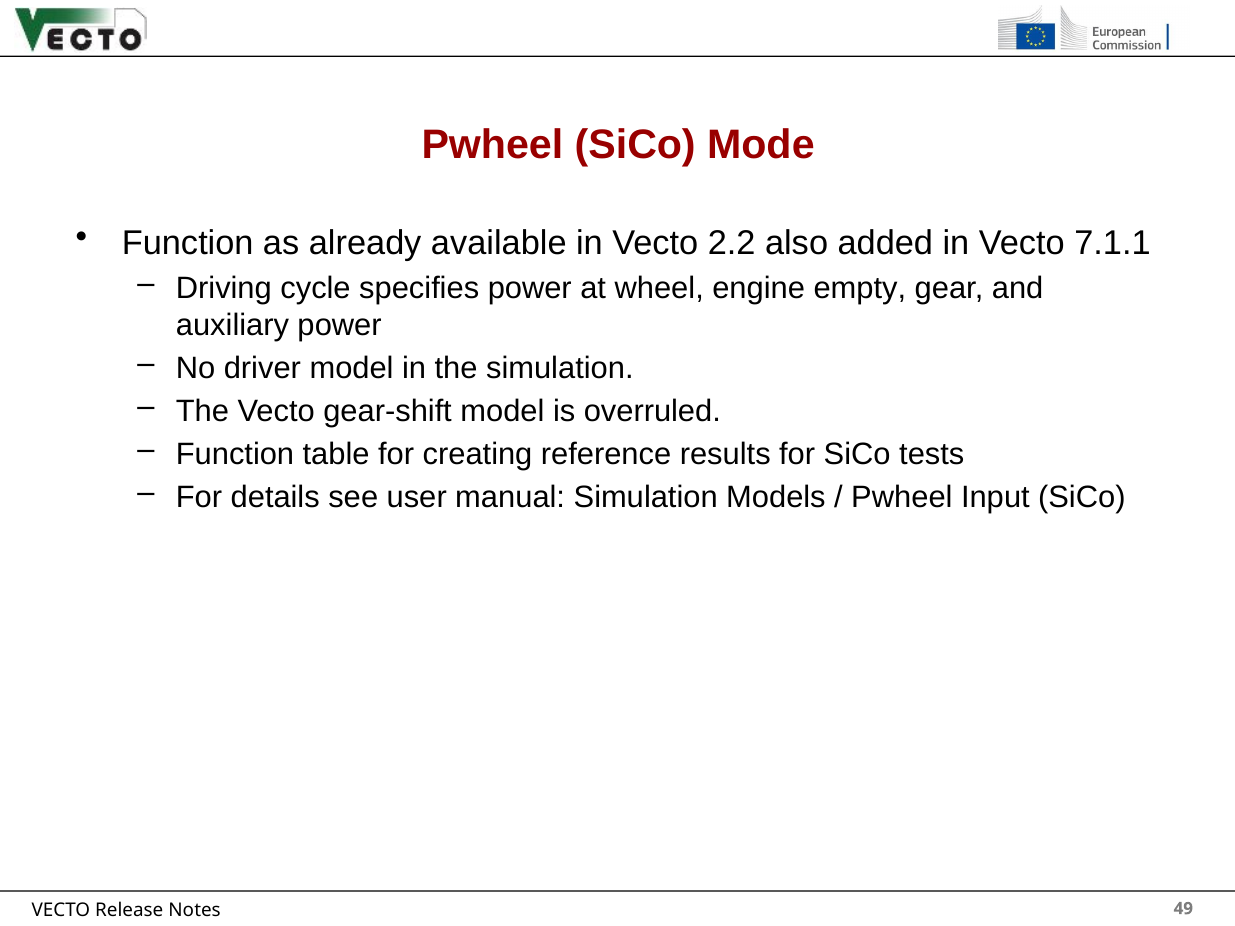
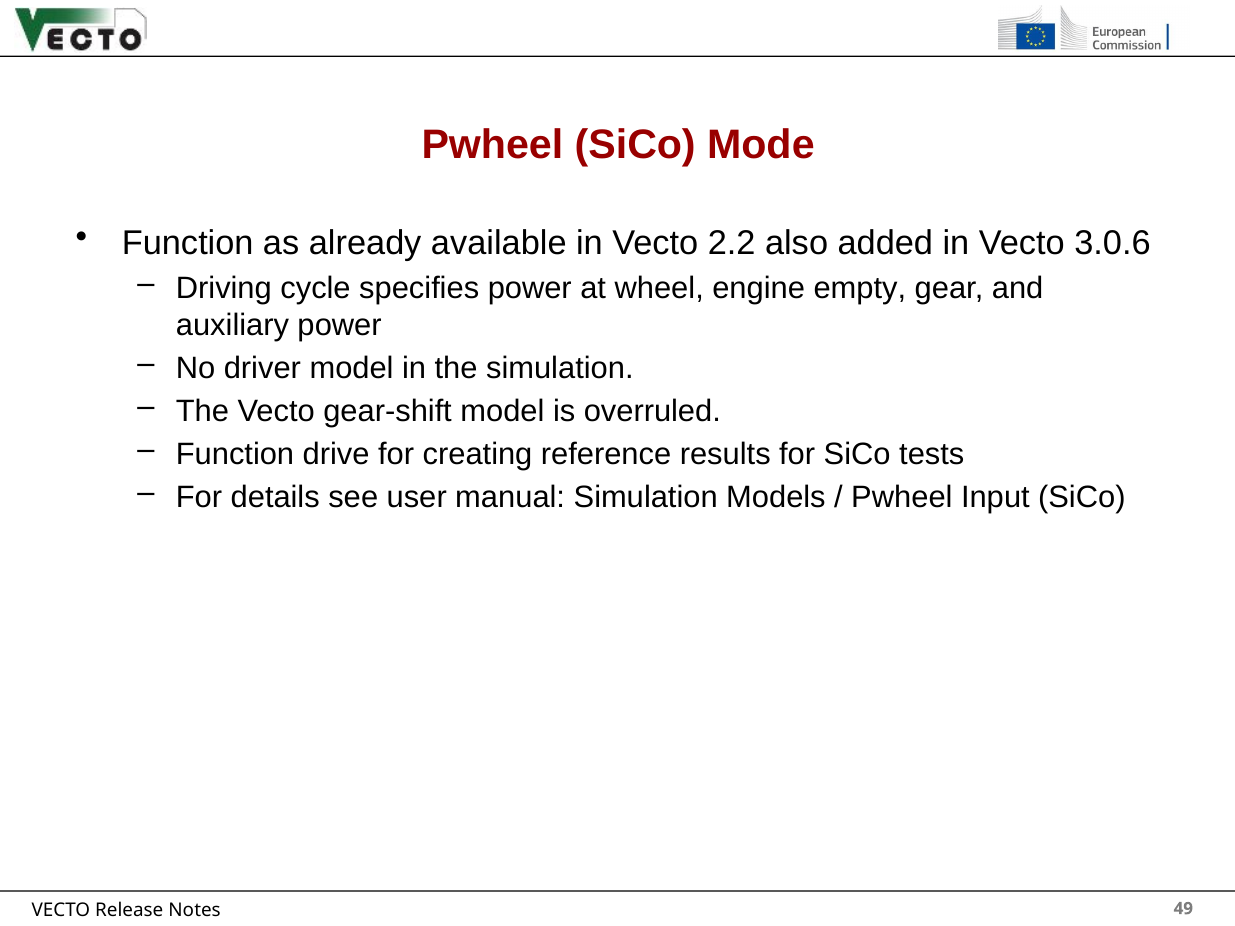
7.1.1: 7.1.1 -> 3.0.6
table: table -> drive
